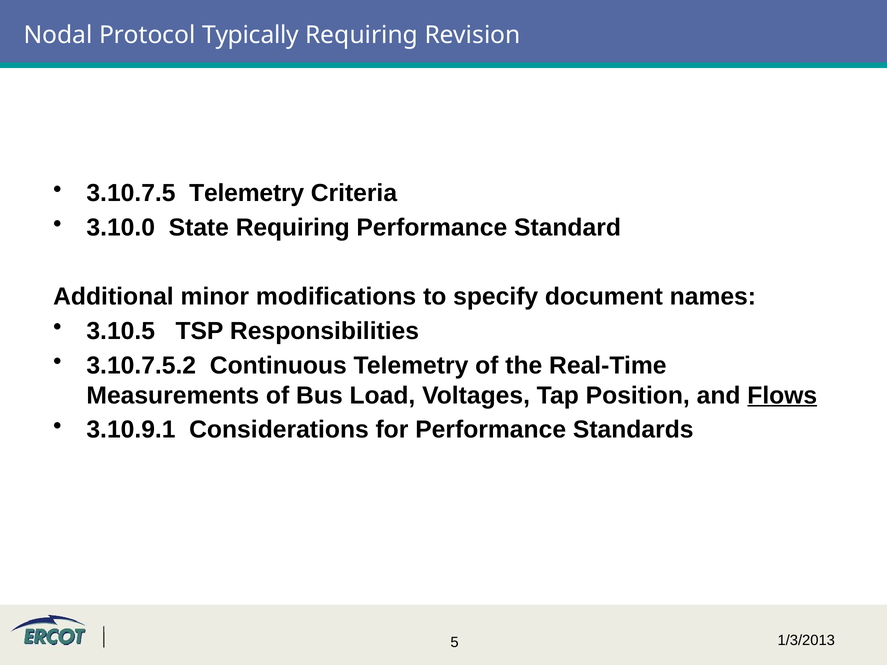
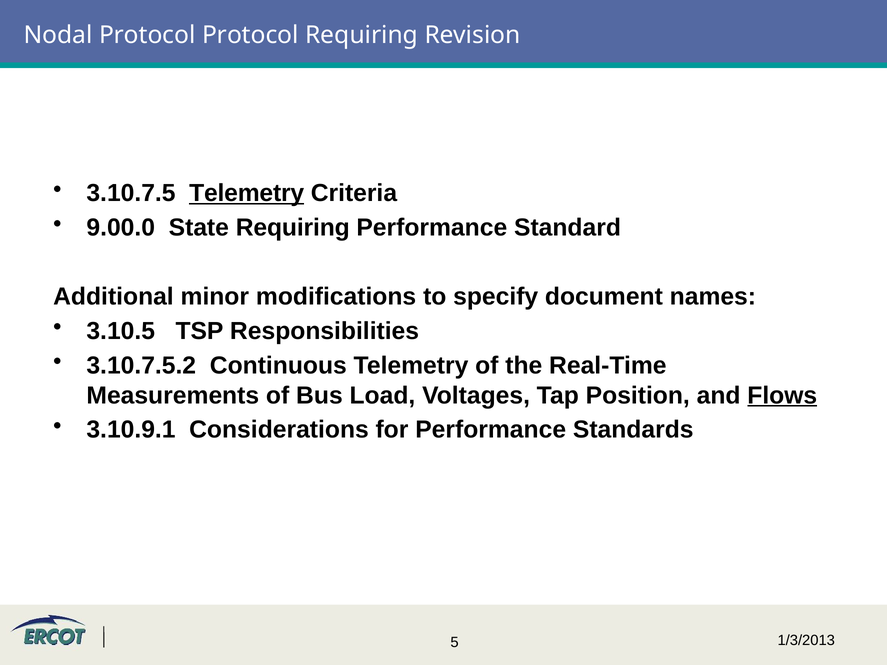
Protocol Typically: Typically -> Protocol
Telemetry at (247, 193) underline: none -> present
3.10.0: 3.10.0 -> 9.00.0
